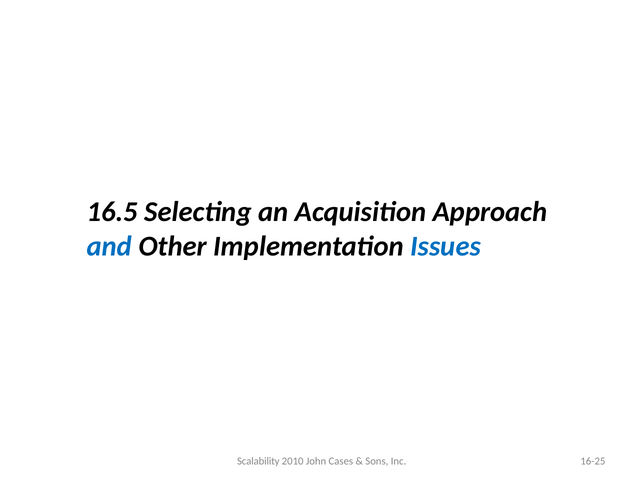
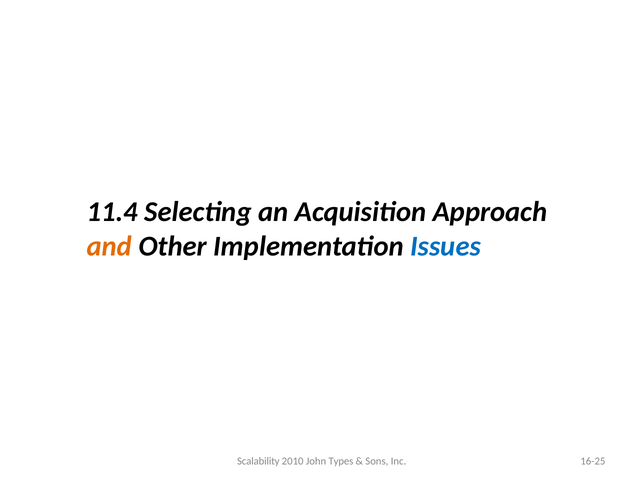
16.5: 16.5 -> 11.4
and colour: blue -> orange
Cases: Cases -> Types
